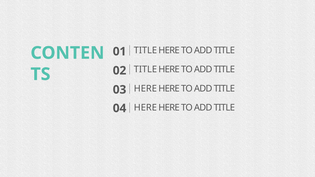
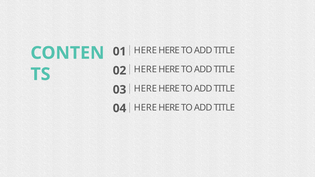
TITLE at (145, 50): TITLE -> HERE
TITLE at (145, 69): TITLE -> HERE
